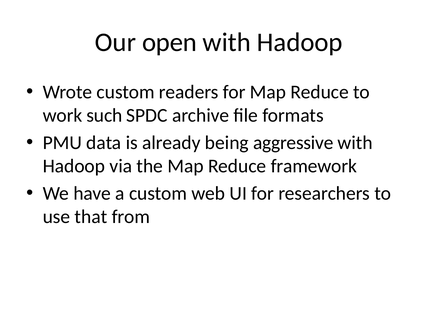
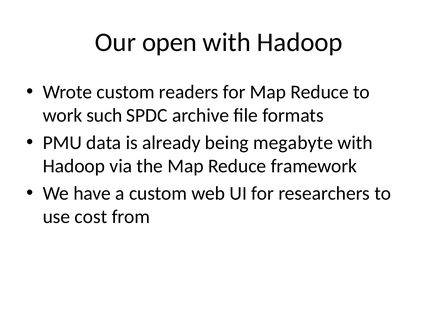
aggressive: aggressive -> megabyte
that: that -> cost
